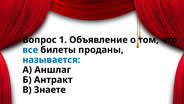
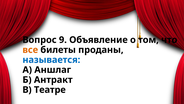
1: 1 -> 9
все colour: blue -> orange
Знаете: Знаете -> Театре
